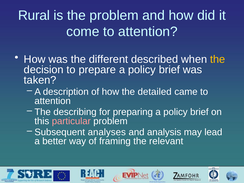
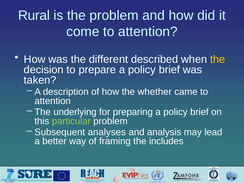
detailed: detailed -> whether
describing: describing -> underlying
particular colour: pink -> light green
relevant: relevant -> includes
